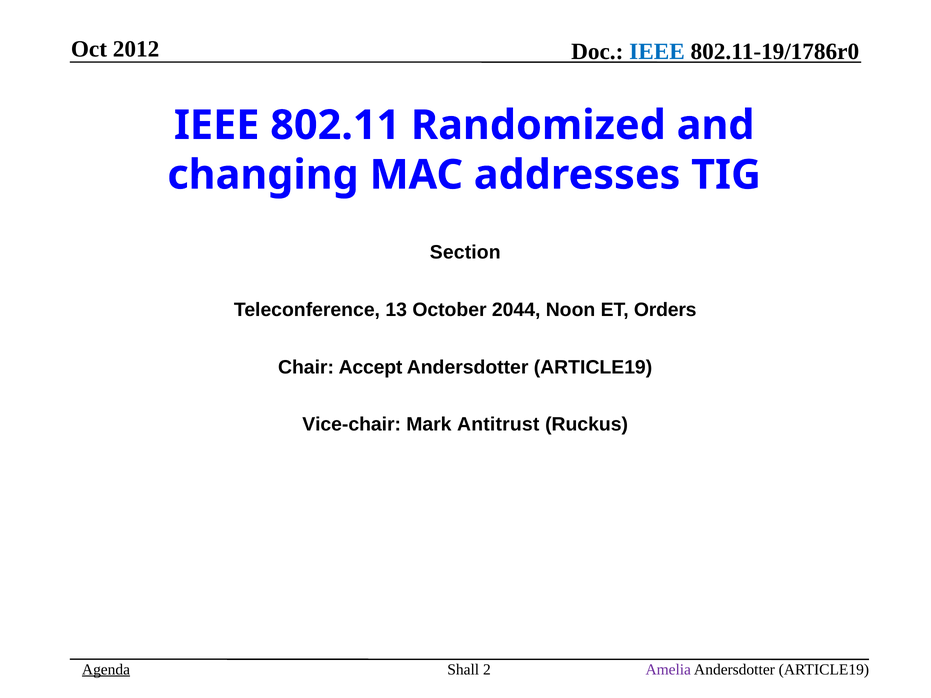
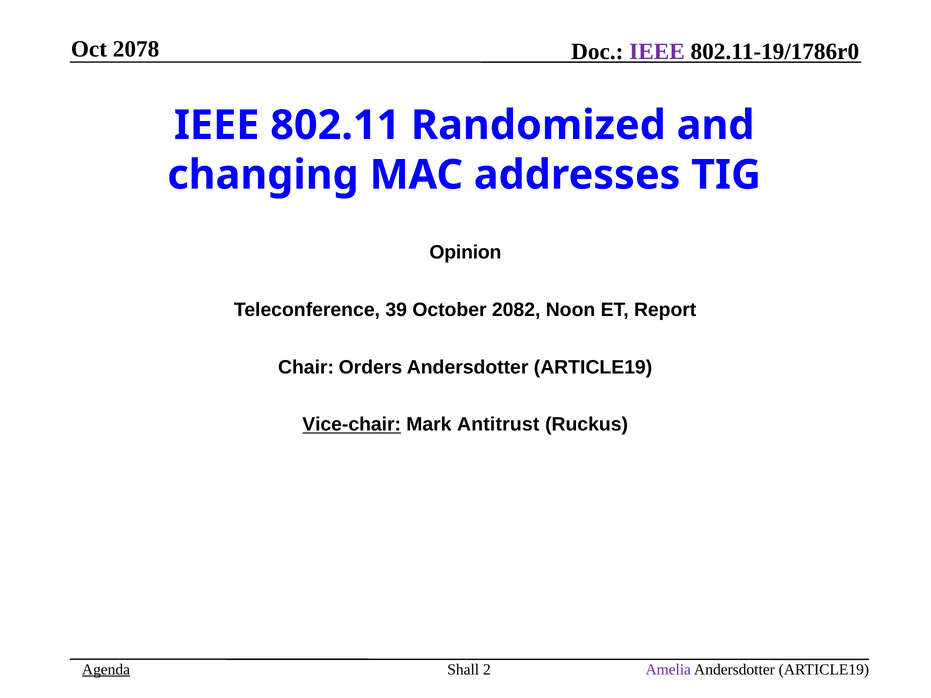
2012: 2012 -> 2078
IEEE at (657, 51) colour: blue -> purple
Section: Section -> Opinion
13: 13 -> 39
2044: 2044 -> 2082
Orders: Orders -> Report
Accept: Accept -> Orders
Vice-chair underline: none -> present
